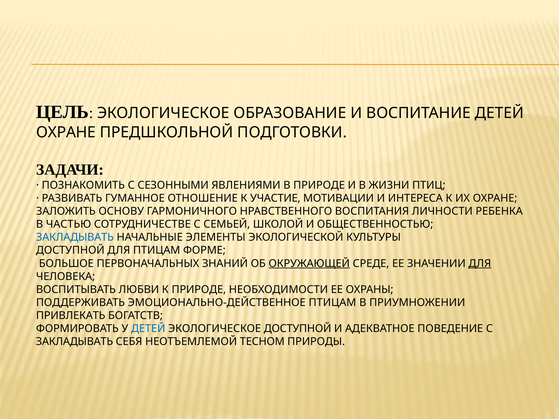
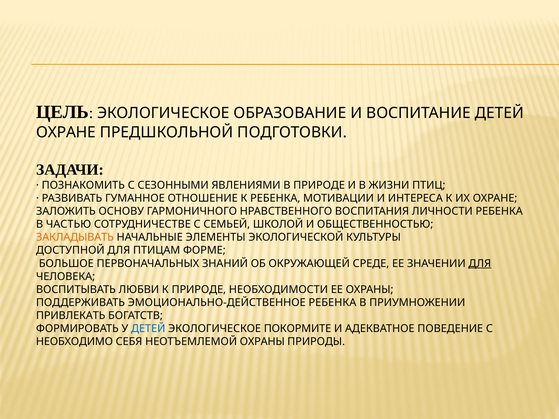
К УЧАСТИЕ: УЧАСТИЕ -> РЕБЕНКА
ЗАКЛАДЫВАТЬ at (75, 238) colour: blue -> orange
ОКРУЖАЮЩЕЙ underline: present -> none
ЭМОЦИОНАЛЬНО-ДЕЙСТВЕННОЕ ПТИЦАМ: ПТИЦАМ -> РЕБЕНКА
ЭКОЛОГИЧЕСКОЕ ДОСТУПНОЙ: ДОСТУПНОЙ -> ПОКОРМИТЕ
ЗАКЛАДЫВАТЬ at (74, 342): ЗАКЛАДЫВАТЬ -> НЕОБХОДИМО
НЕОТЪЕМЛЕМОЙ ТЕСНОМ: ТЕСНОМ -> ОХРАНЫ
